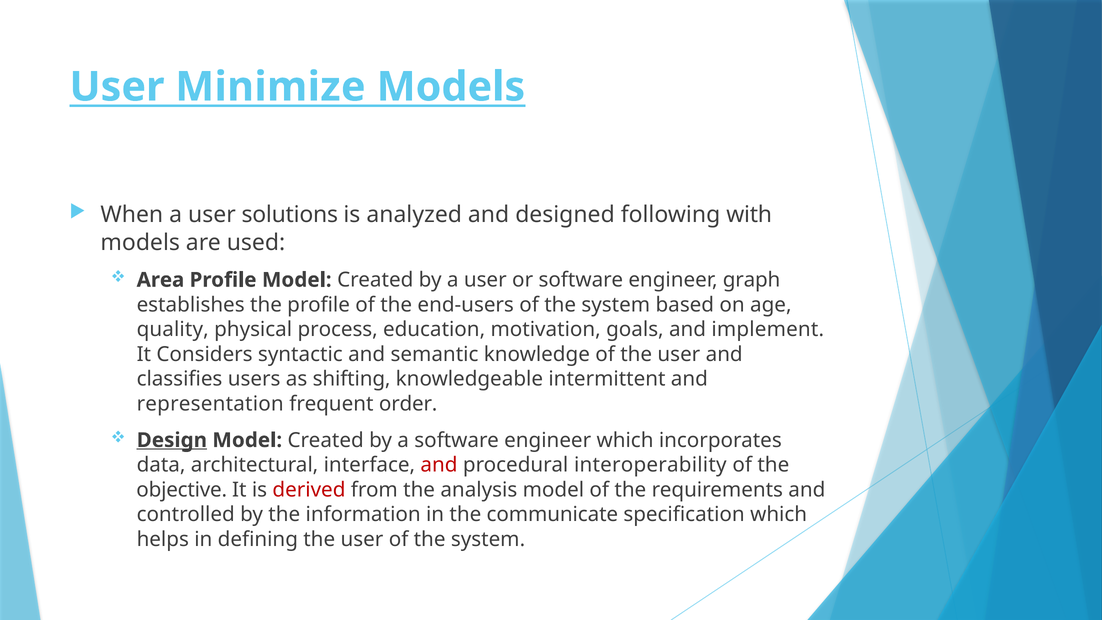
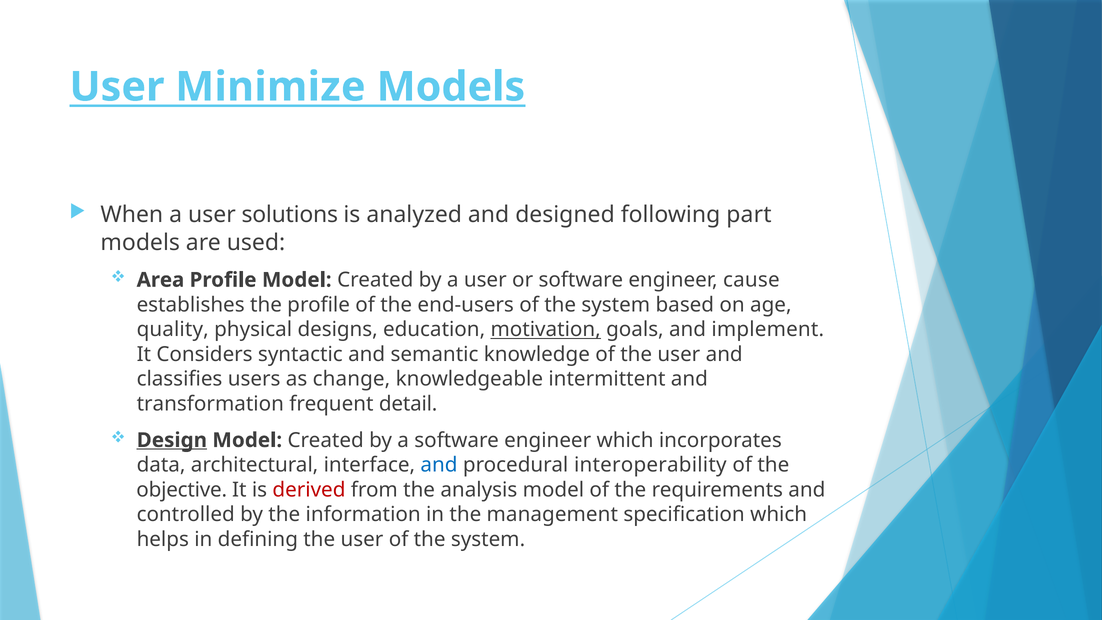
with: with -> part
graph: graph -> cause
process: process -> designs
motivation underline: none -> present
shifting: shifting -> change
representation: representation -> transformation
order: order -> detail
and at (439, 465) colour: red -> blue
communicate: communicate -> management
